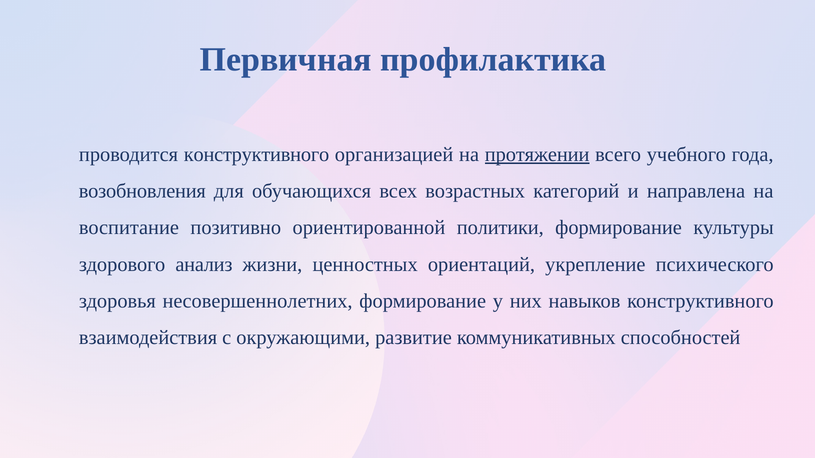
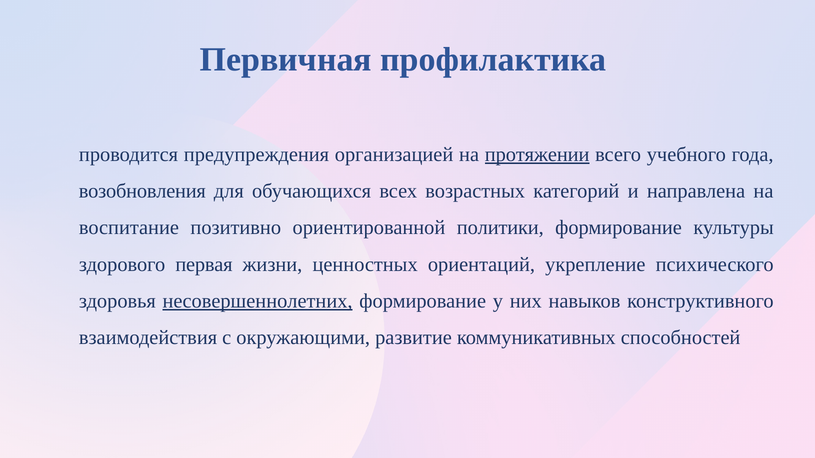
проводится конструктивного: конструктивного -> предупреждения
анализ: анализ -> первая
несовершеннолетних underline: none -> present
